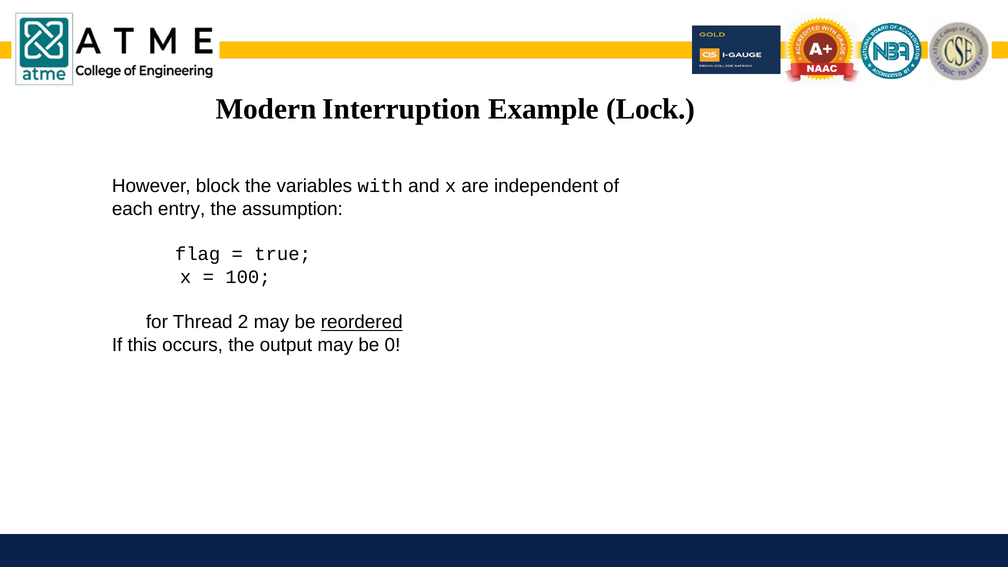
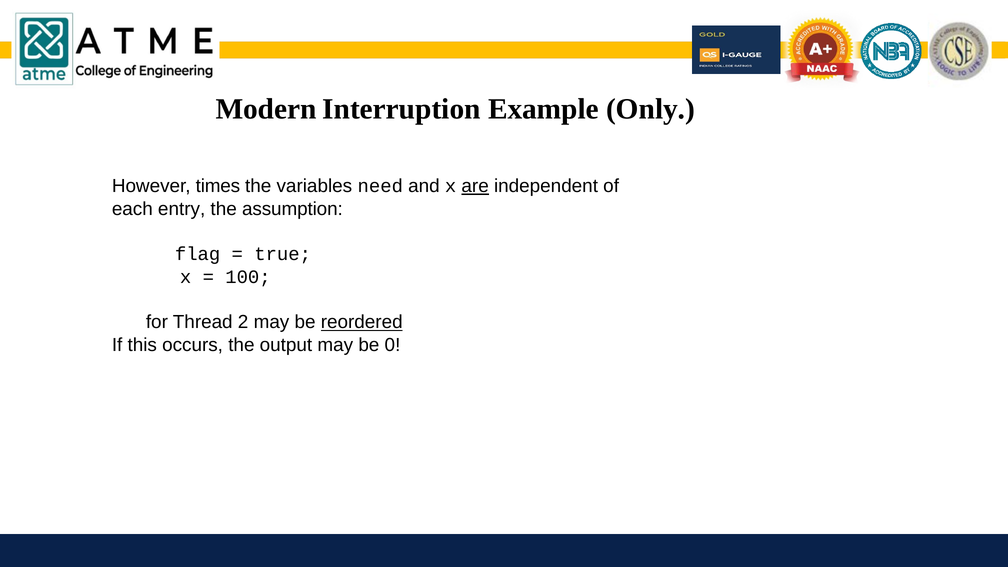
Lock: Lock -> Only
block: block -> times
with: with -> need
are underline: none -> present
